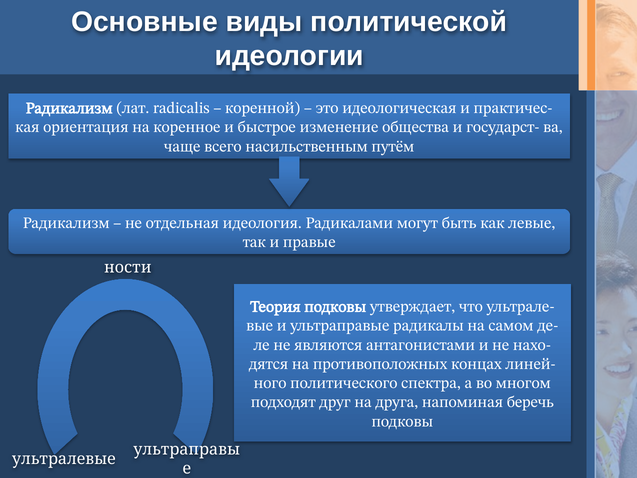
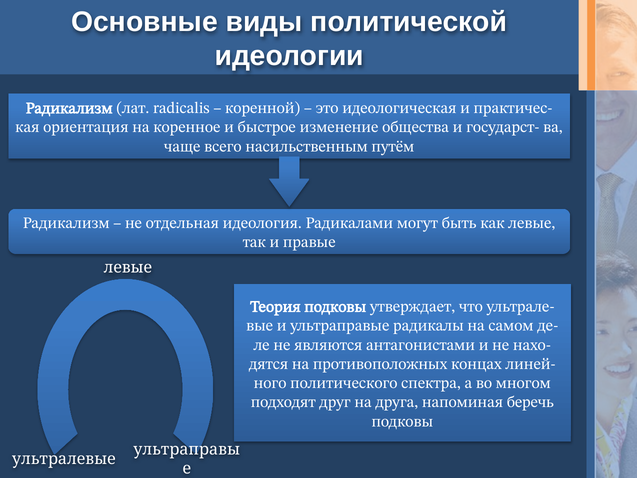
ности at (128, 268): ности -> левые
